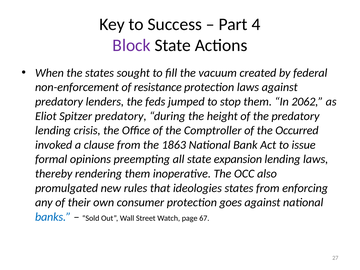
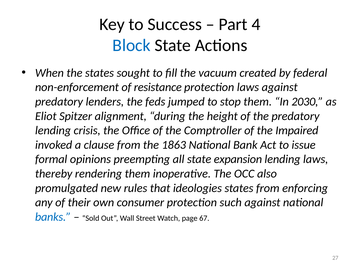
Block colour: purple -> blue
2062: 2062 -> 2030
Spitzer predatory: predatory -> alignment
Occurred: Occurred -> Impaired
goes: goes -> such
